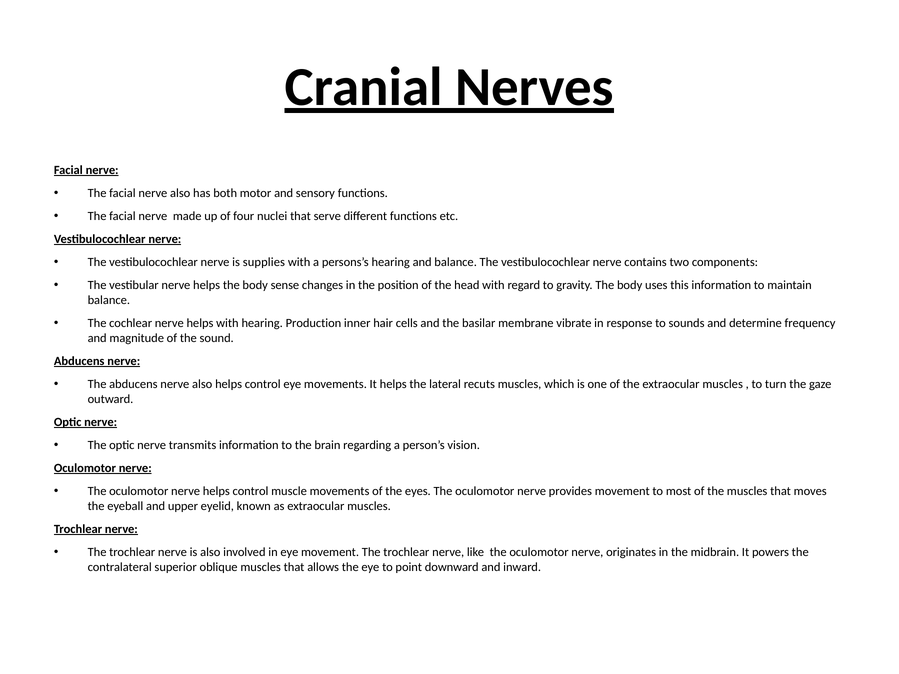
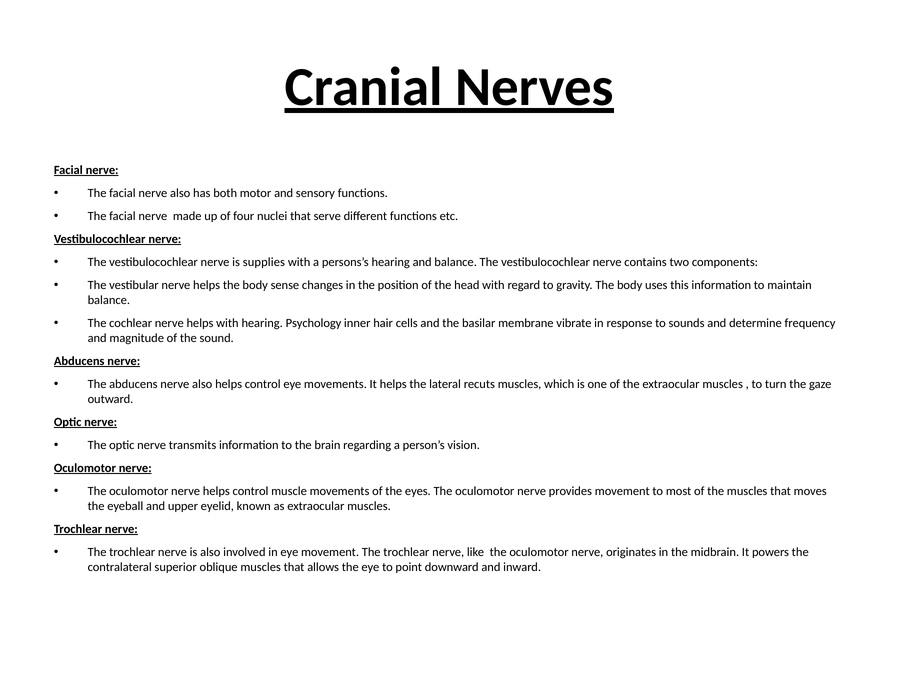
Production: Production -> Psychology
